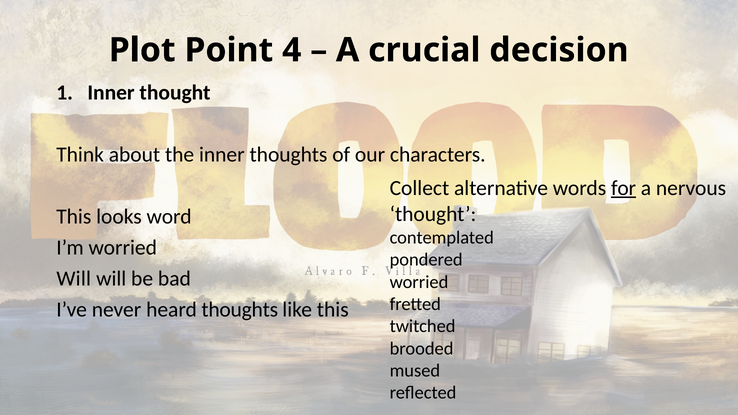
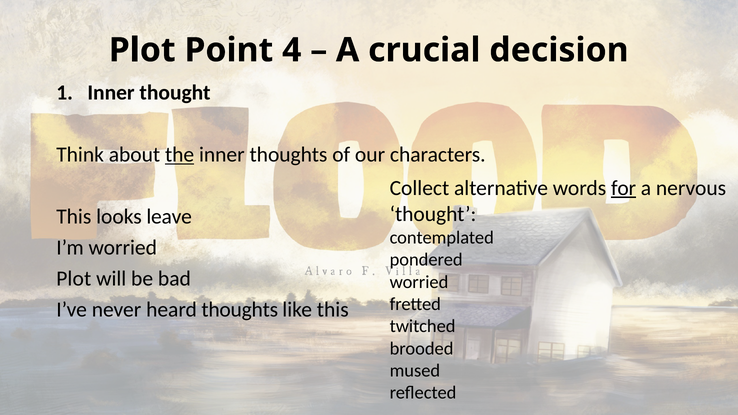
the underline: none -> present
word: word -> leave
Will at (74, 279): Will -> Plot
